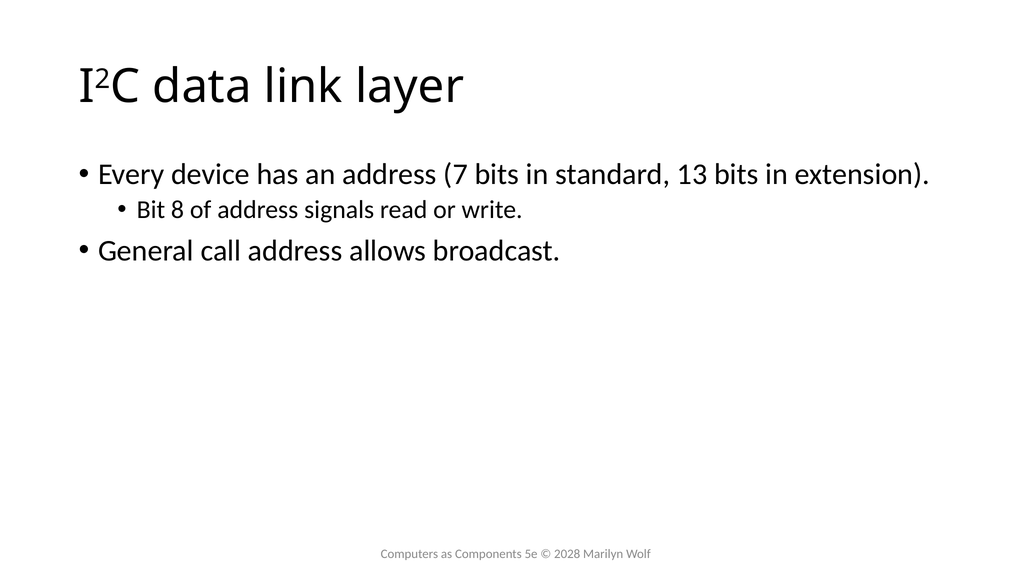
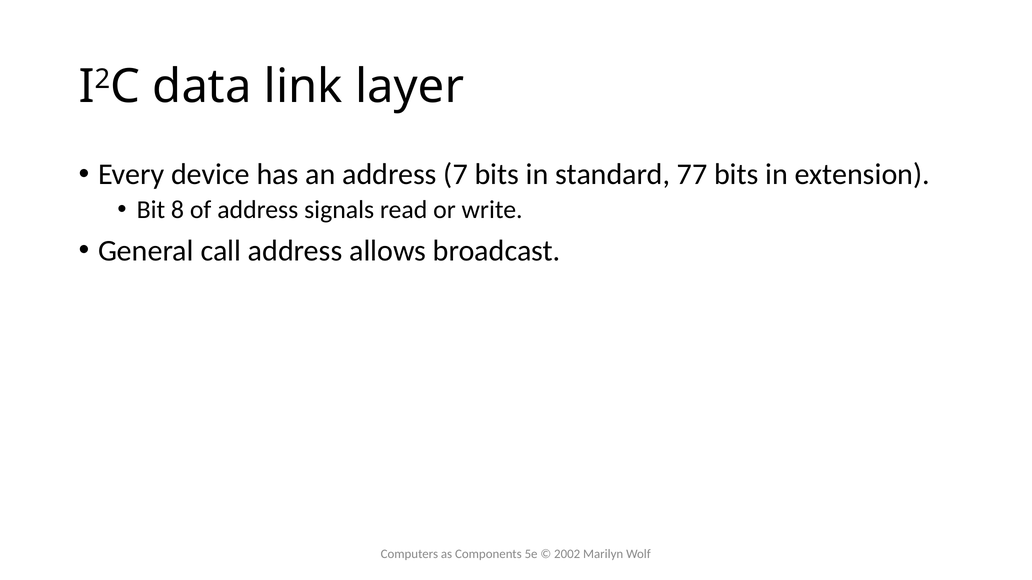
13: 13 -> 77
2028: 2028 -> 2002
